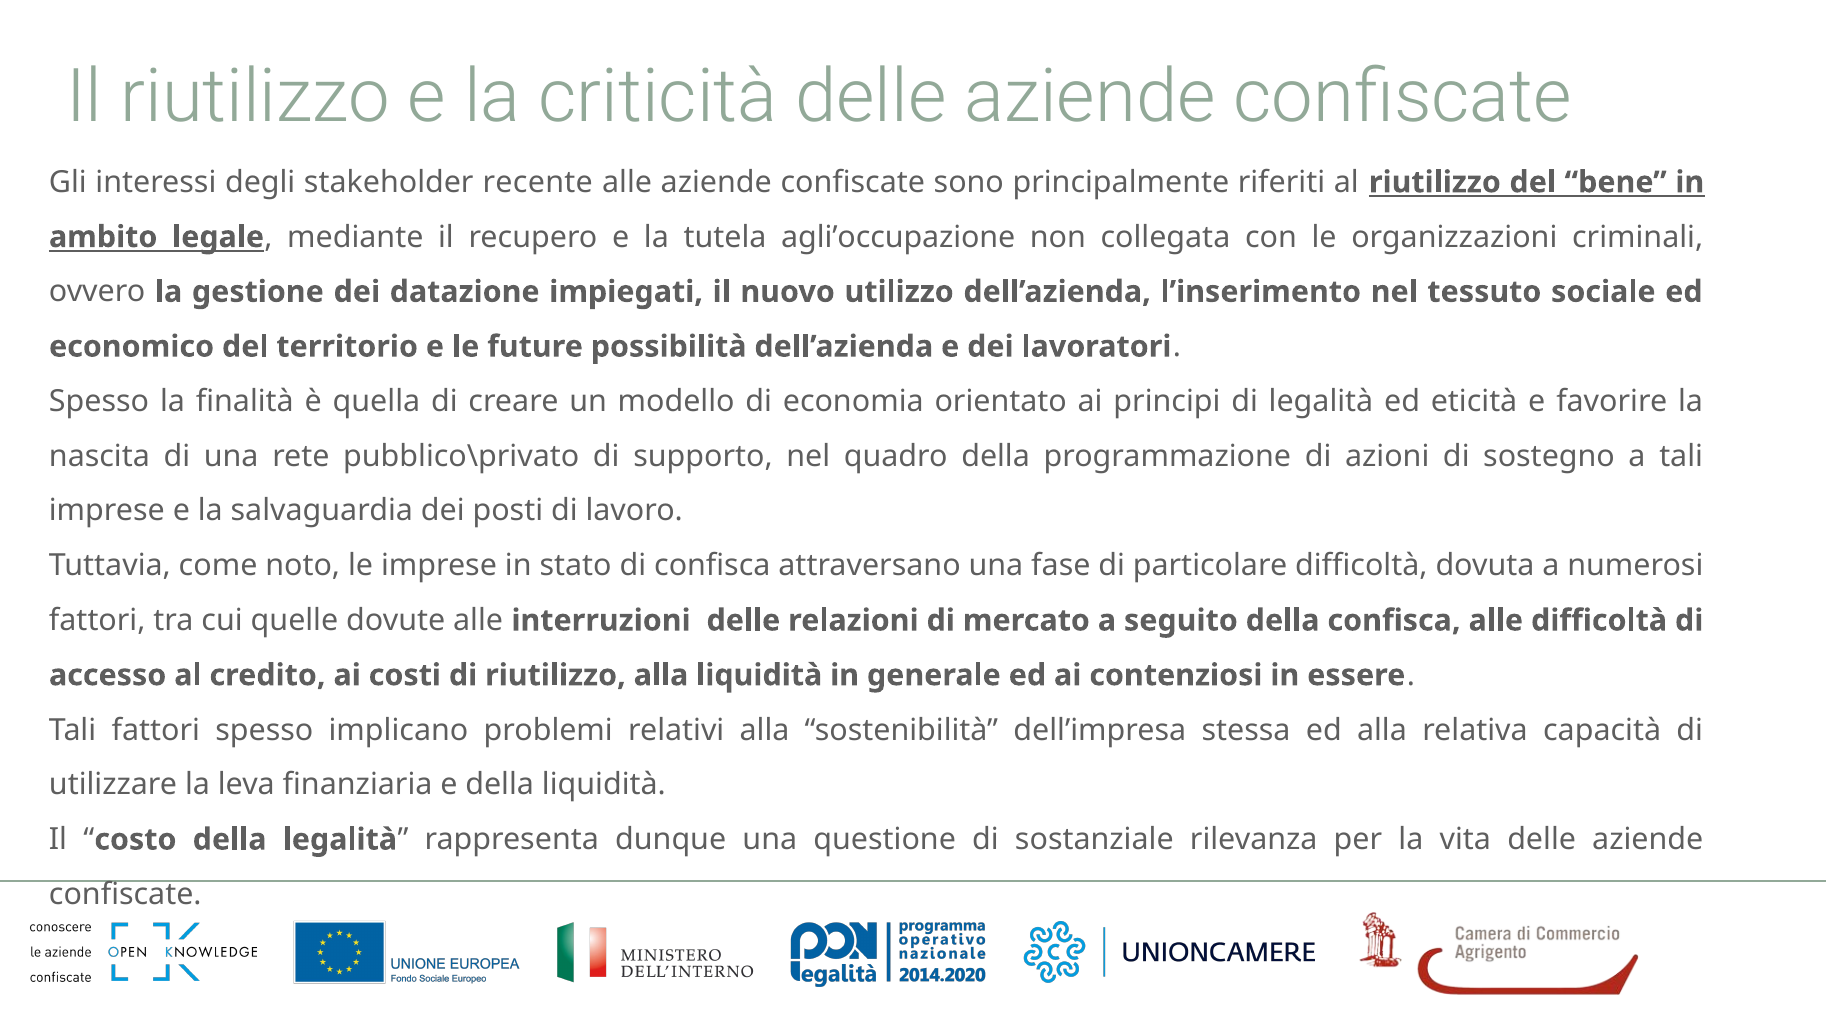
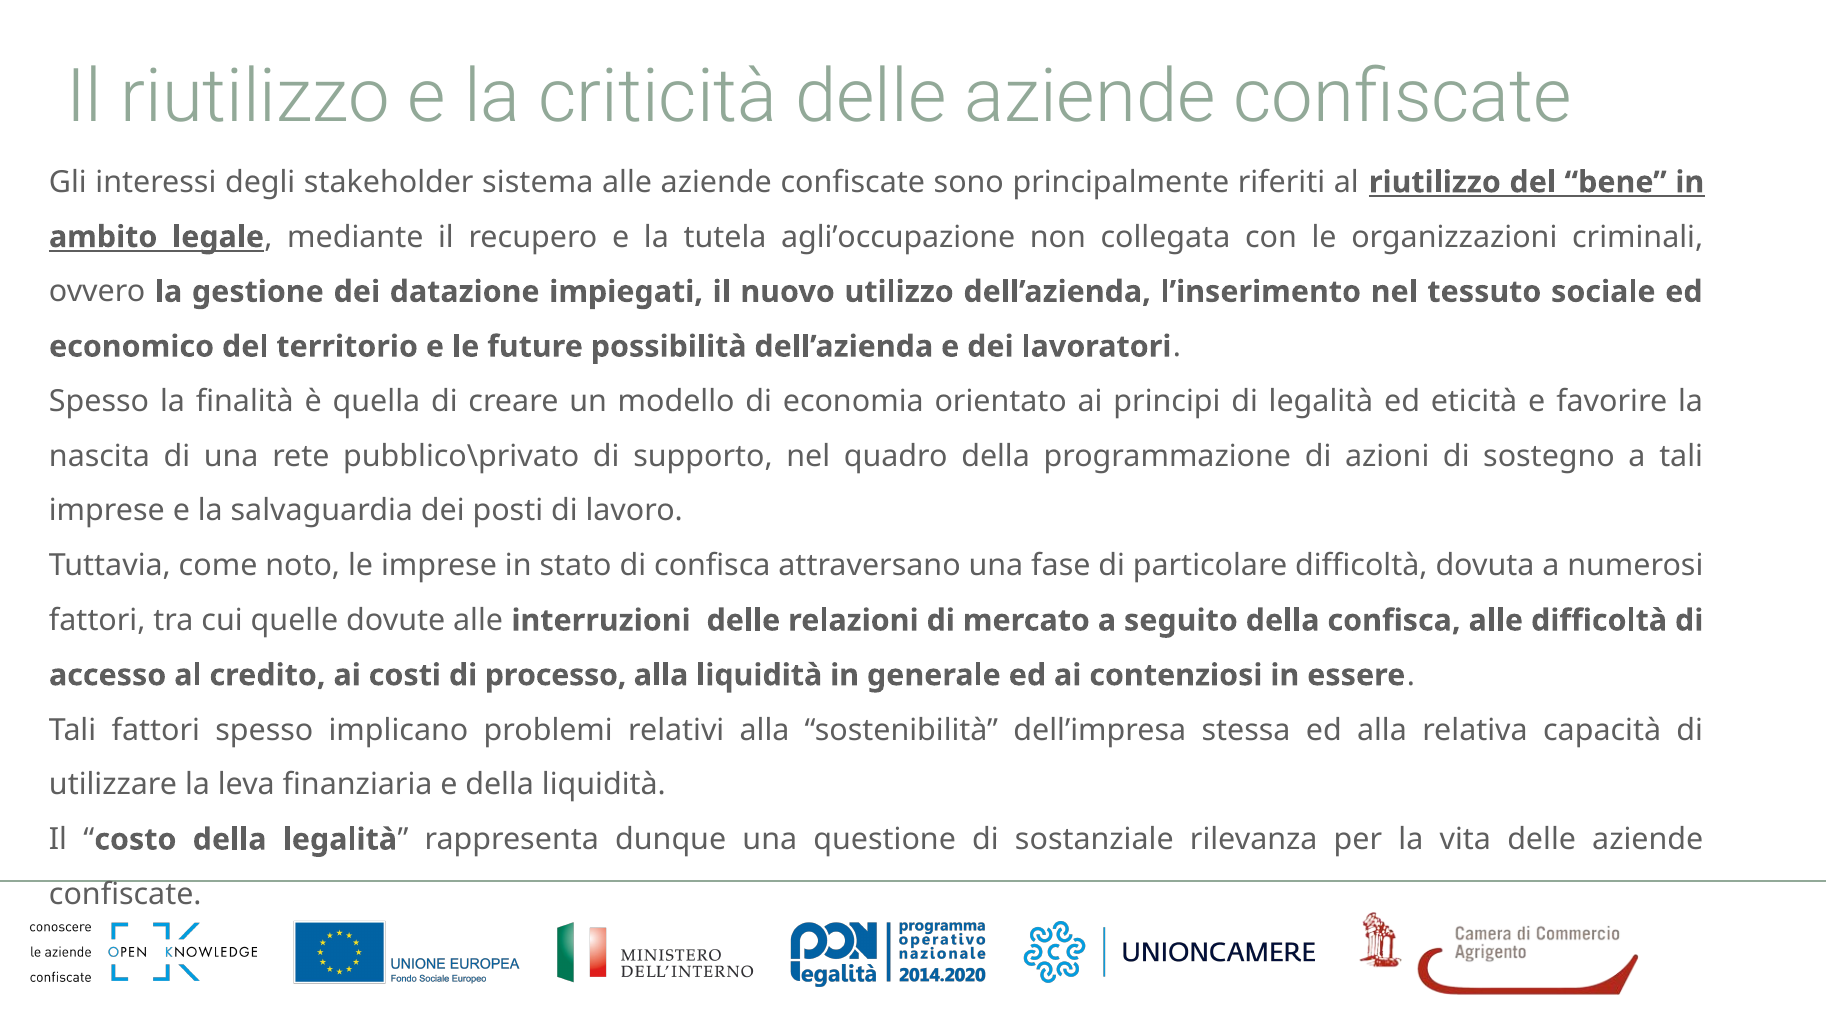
recente: recente -> sistema
di riutilizzo: riutilizzo -> processo
